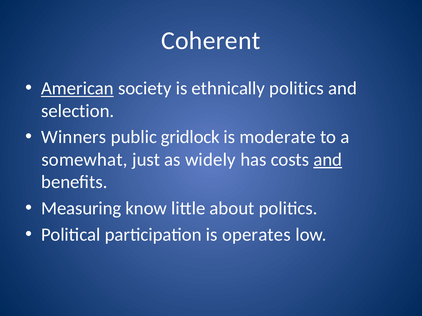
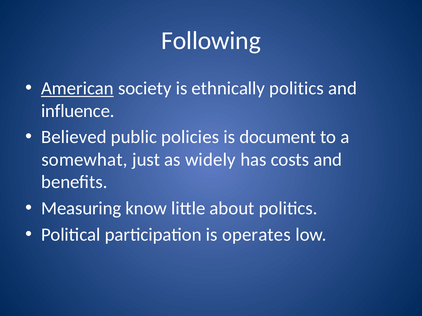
Coherent: Coherent -> Following
selection: selection -> influence
Winners: Winners -> Believed
gridlock: gridlock -> policies
moderate: moderate -> document
and at (328, 160) underline: present -> none
